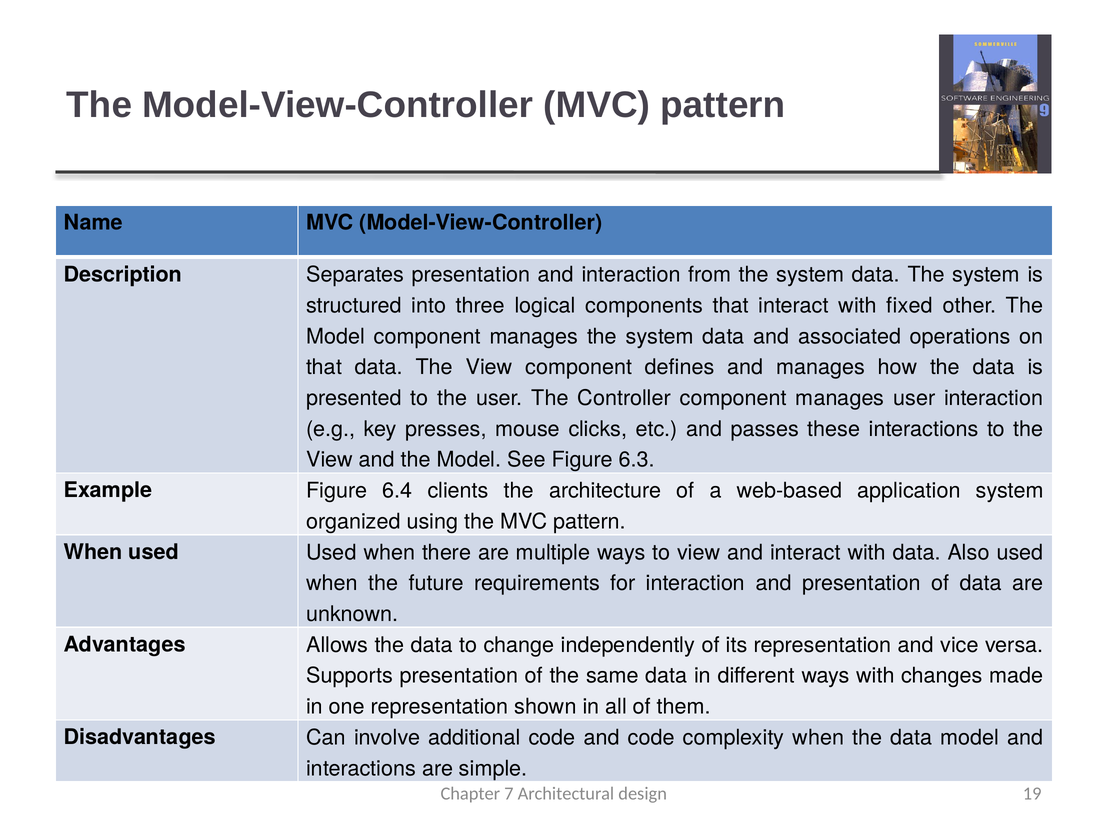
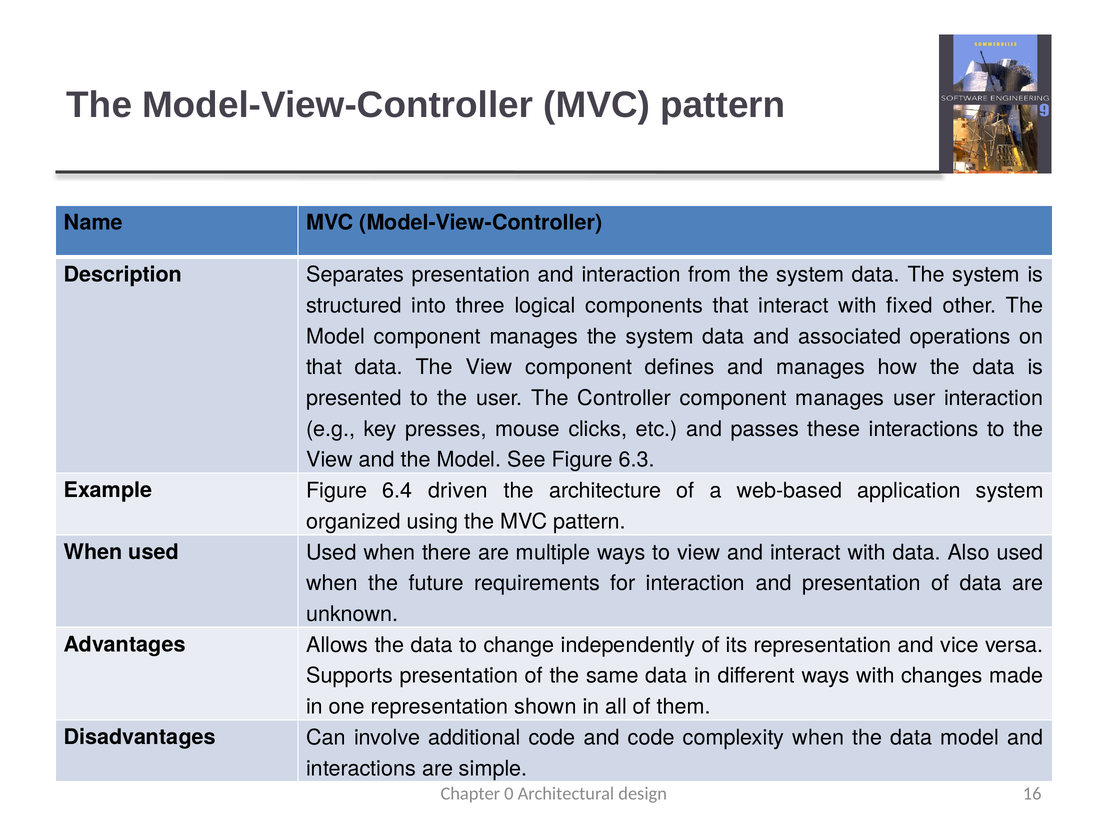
clients: clients -> driven
7: 7 -> 0
19: 19 -> 16
